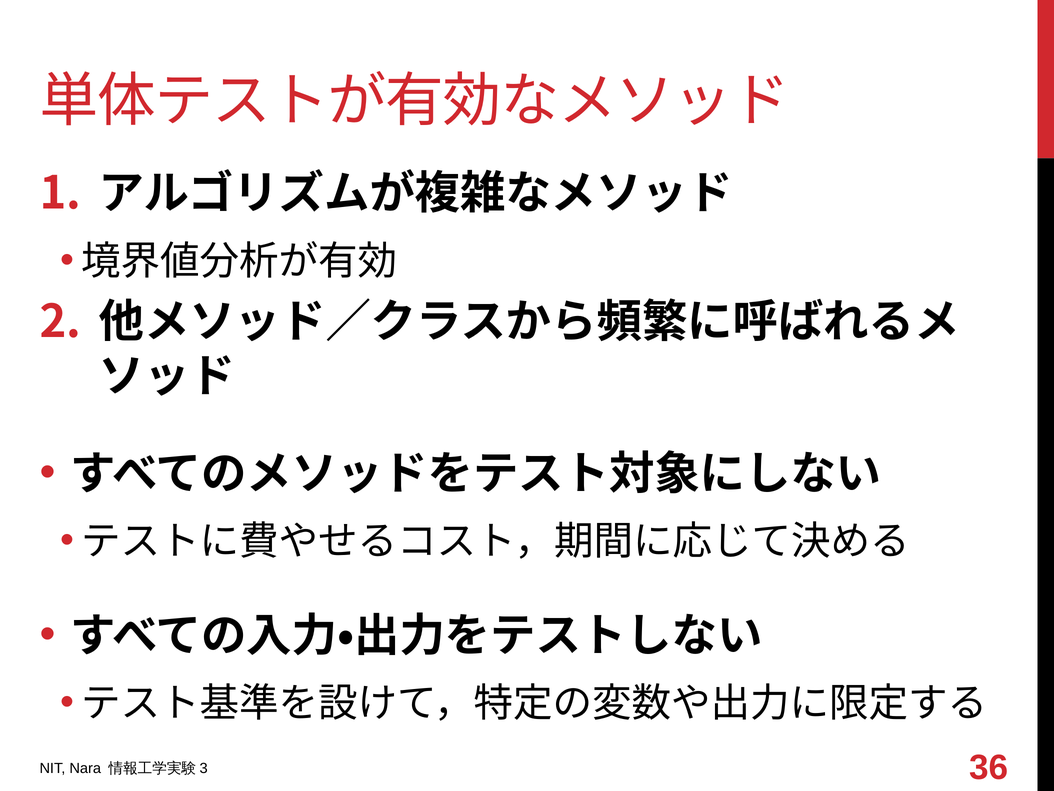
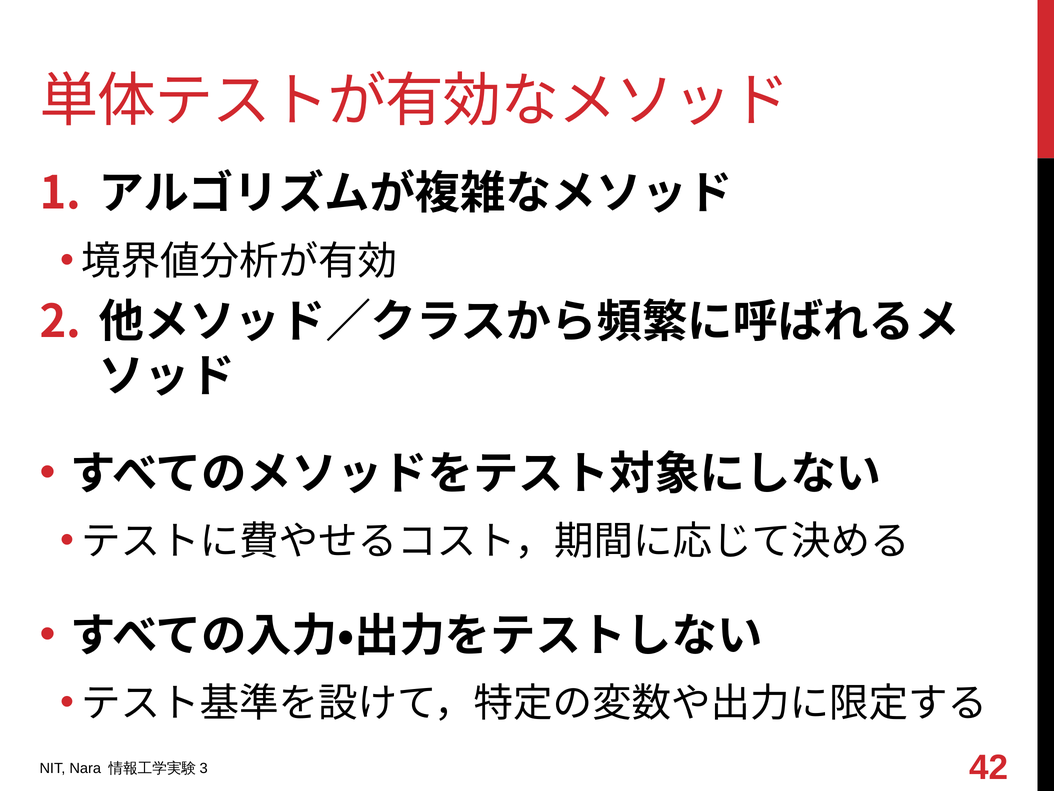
36: 36 -> 42
